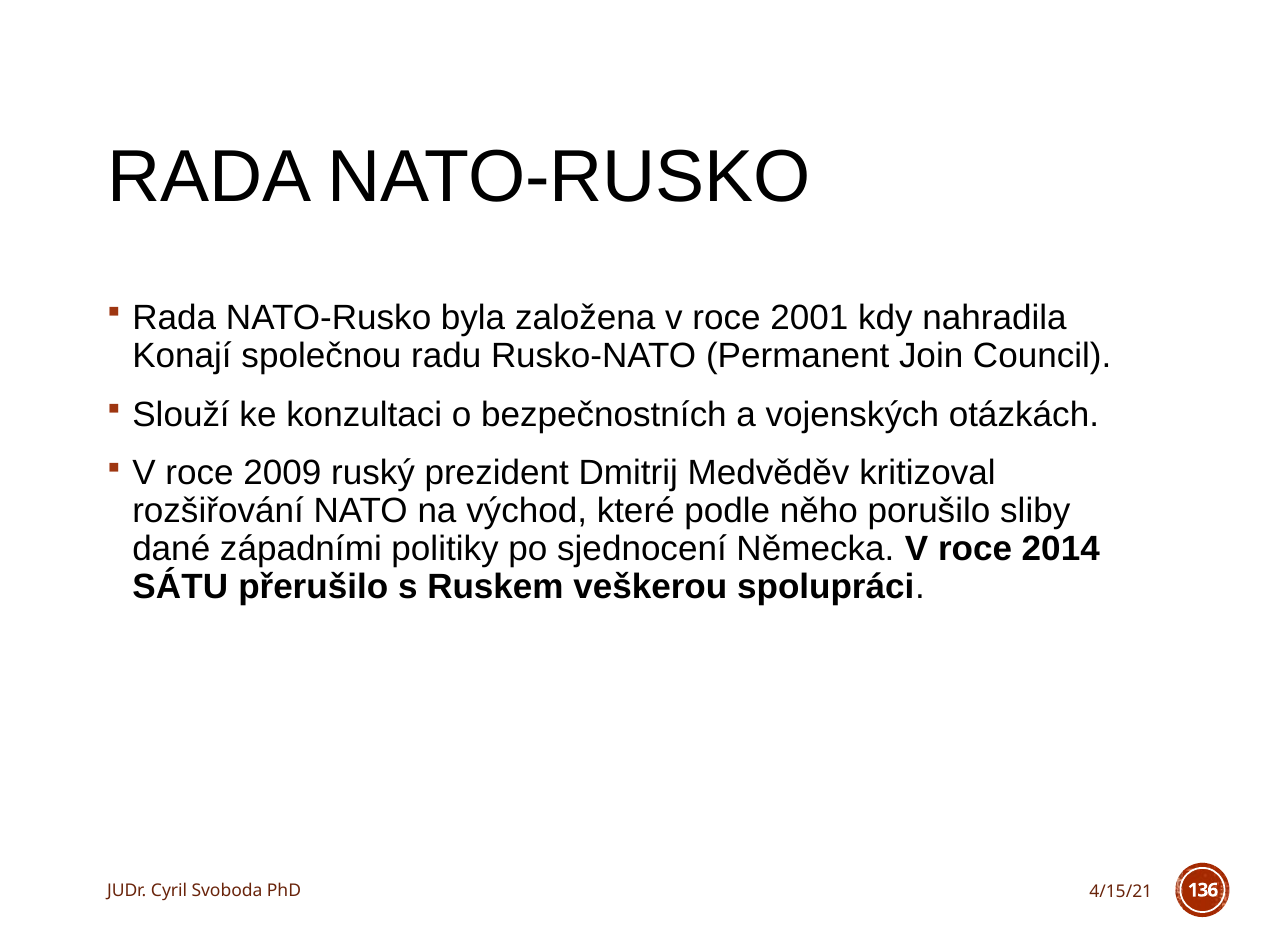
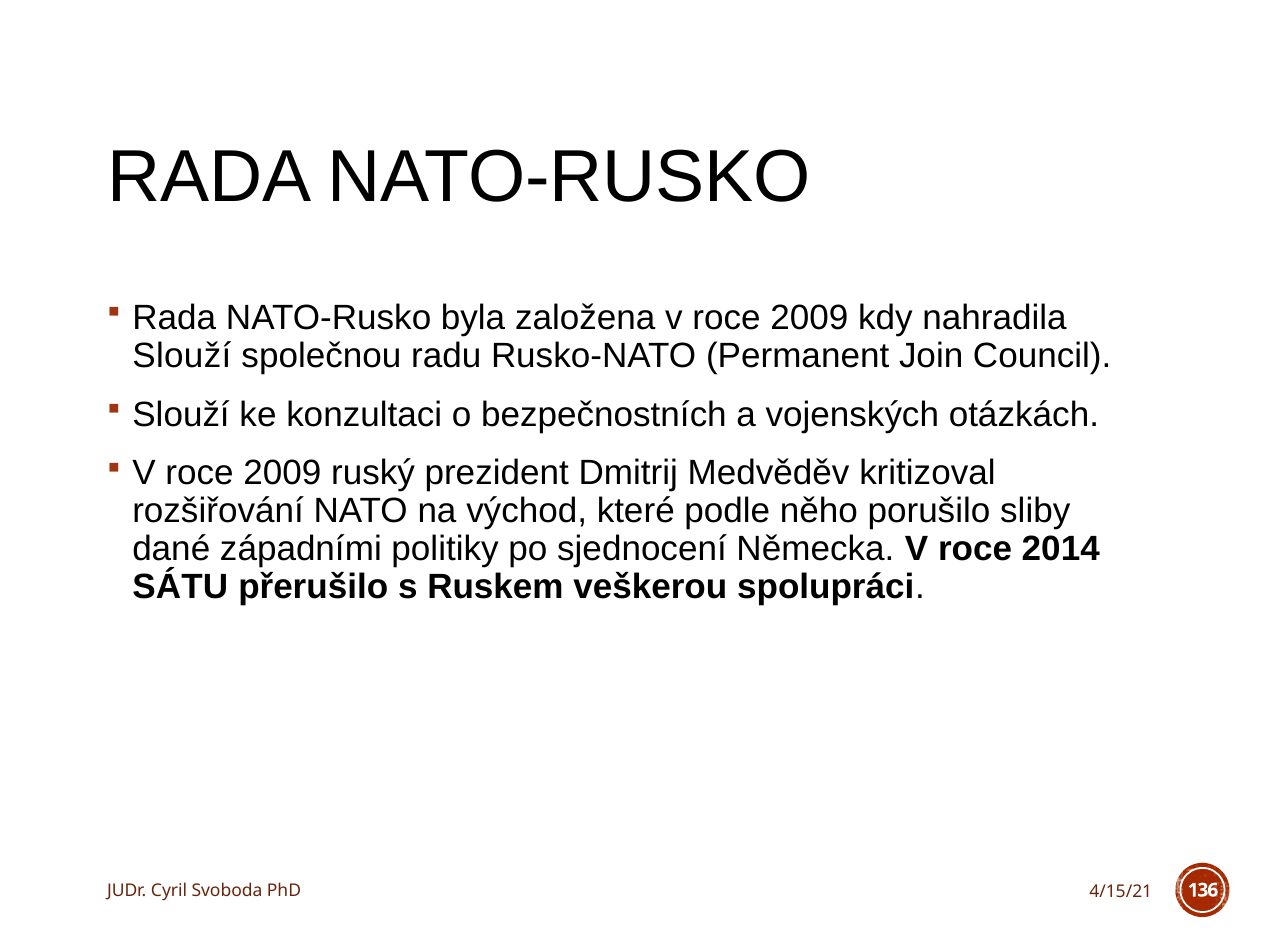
založena v roce 2001: 2001 -> 2009
Konají at (182, 356): Konají -> Slouží
